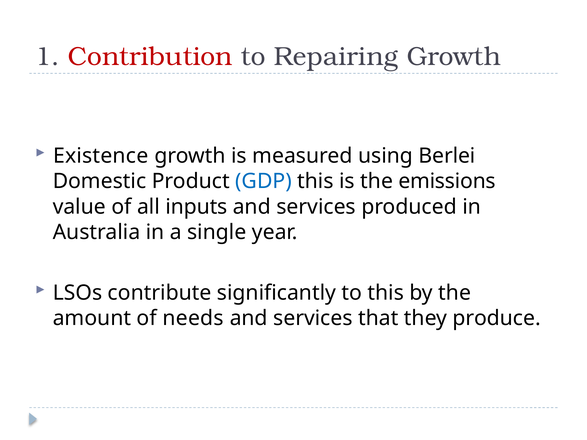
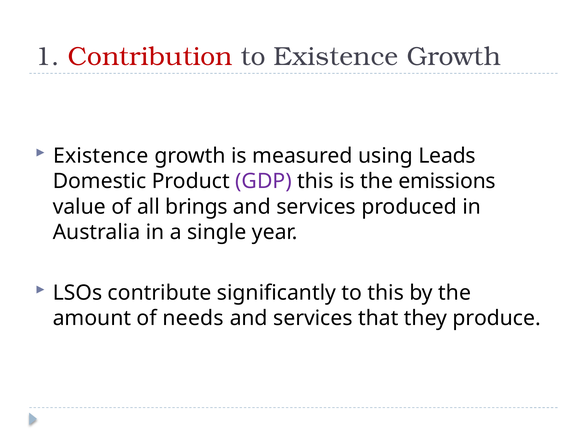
to Repairing: Repairing -> Existence
Berlei: Berlei -> Leads
GDP colour: blue -> purple
inputs: inputs -> brings
